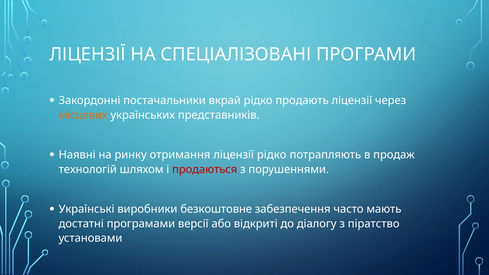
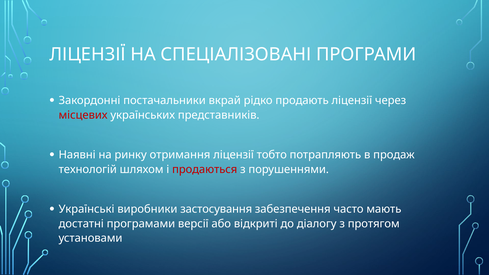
місцевих colour: orange -> red
ліцензії рідко: рідко -> тобто
безкоштовне: безкоштовне -> застосування
піратство: піратство -> протягом
